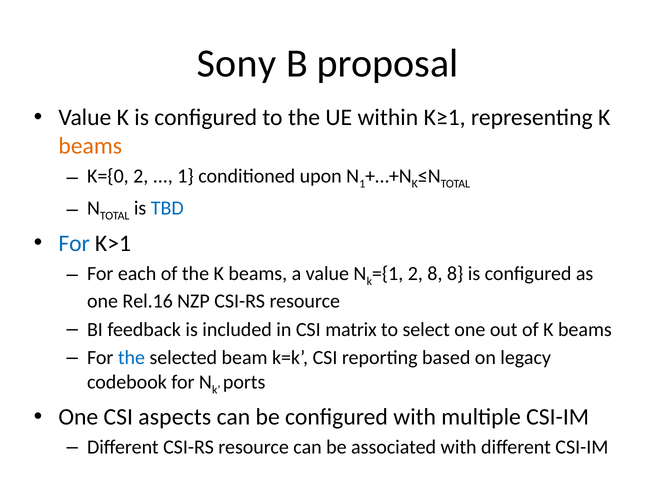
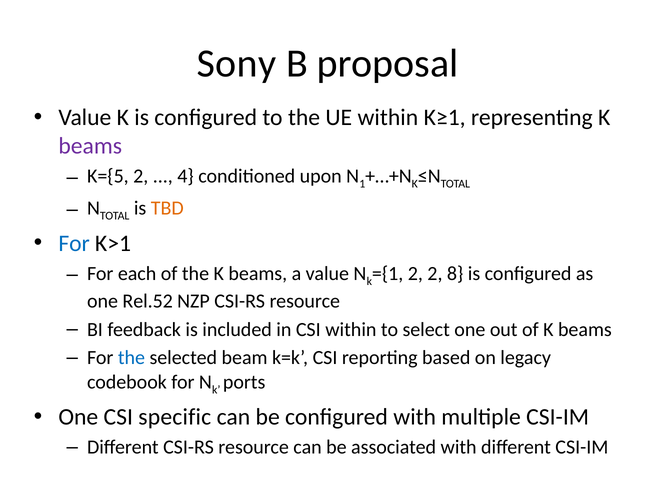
beams at (90, 146) colour: orange -> purple
K={0: K={0 -> K={5
1 at (186, 176): 1 -> 4
TBD colour: blue -> orange
2 8: 8 -> 2
Rel.16: Rel.16 -> Rel.52
CSI matrix: matrix -> within
aspects: aspects -> specific
